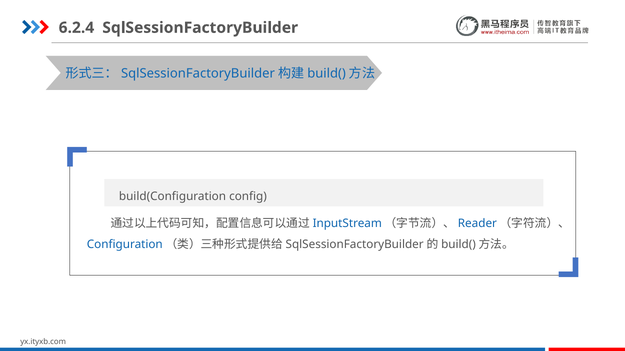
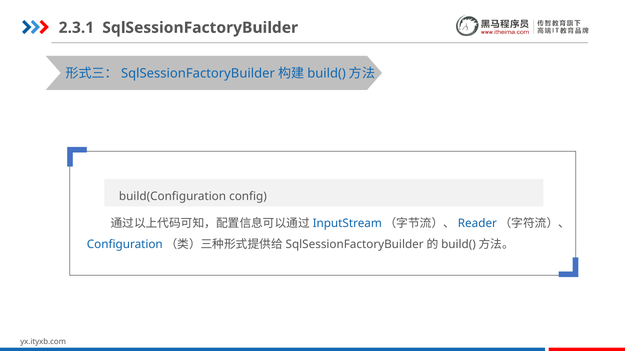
6.2.4: 6.2.4 -> 2.3.1
